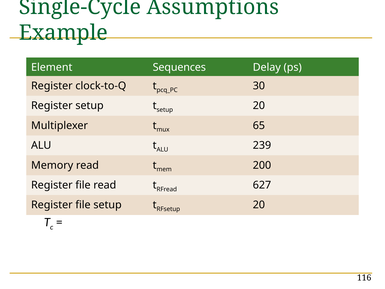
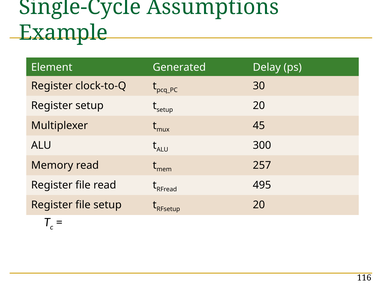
Sequences: Sequences -> Generated
65: 65 -> 45
239: 239 -> 300
200: 200 -> 257
627: 627 -> 495
